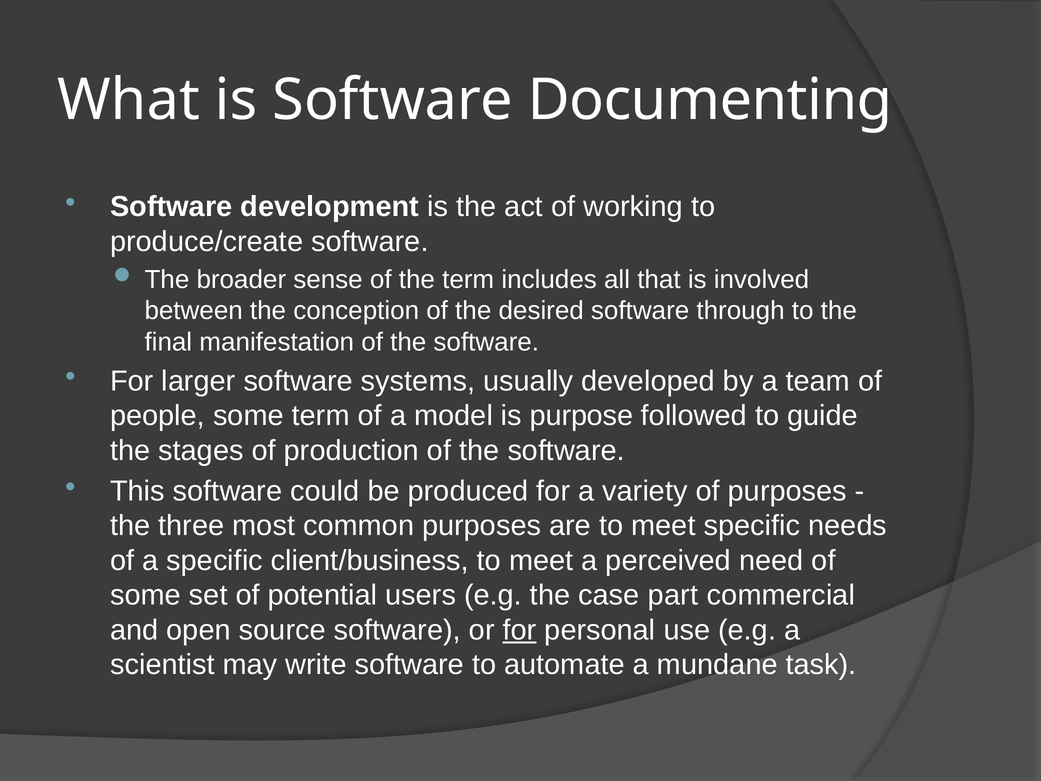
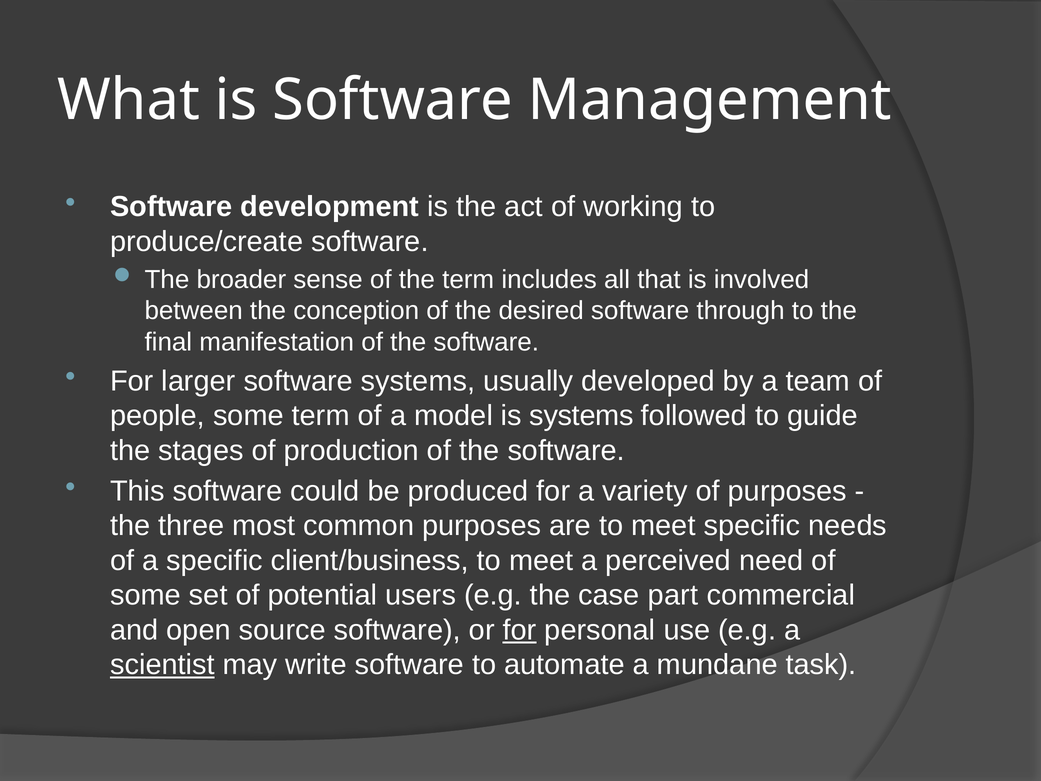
Documenting: Documenting -> Management
is purpose: purpose -> systems
scientist underline: none -> present
